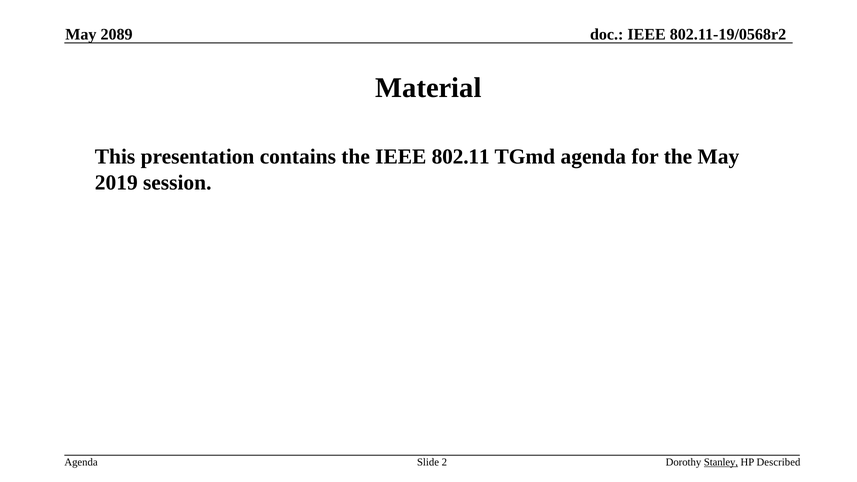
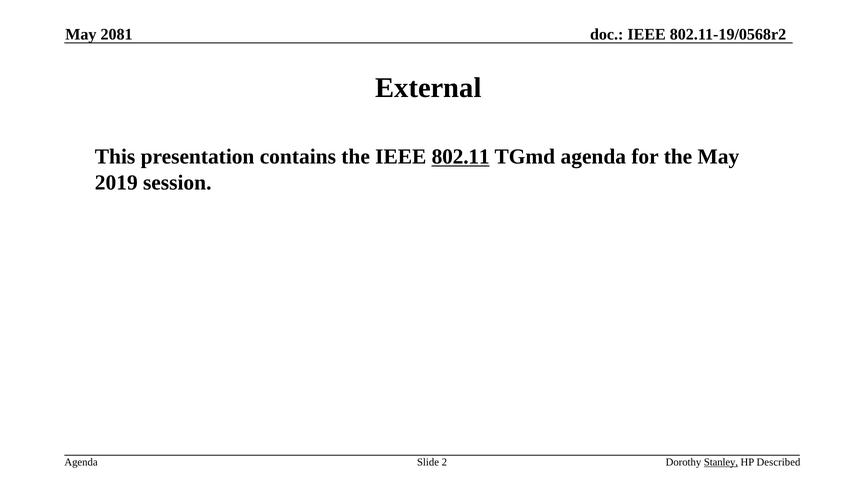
2089: 2089 -> 2081
Material: Material -> External
802.11 underline: none -> present
